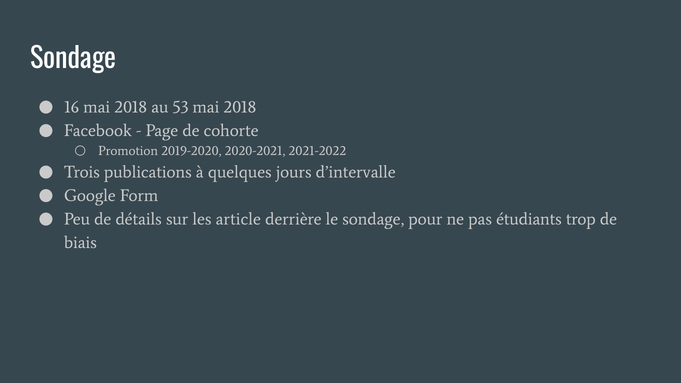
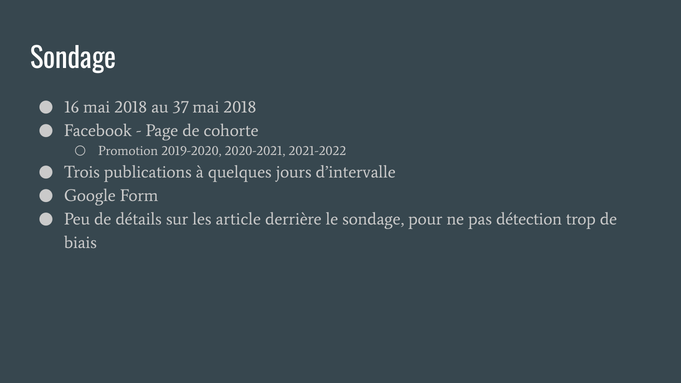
53: 53 -> 37
étudiants: étudiants -> détection
